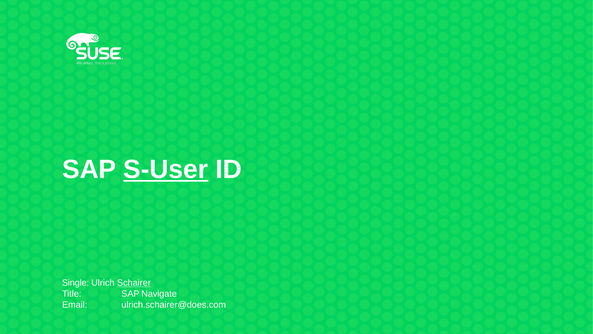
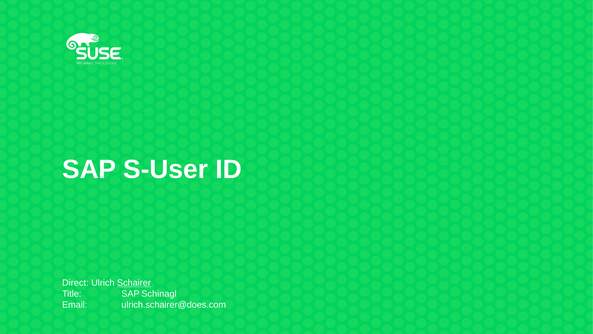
S-User underline: present -> none
Single: Single -> Direct
Navigate: Navigate -> Schinagl
